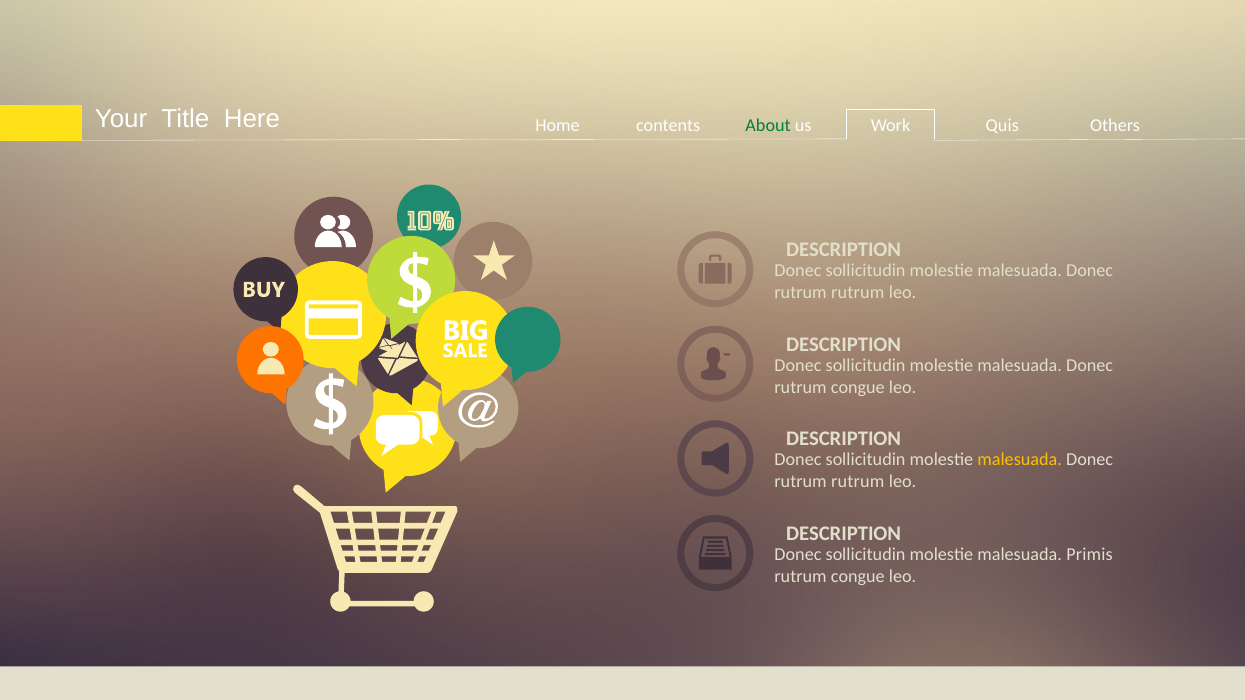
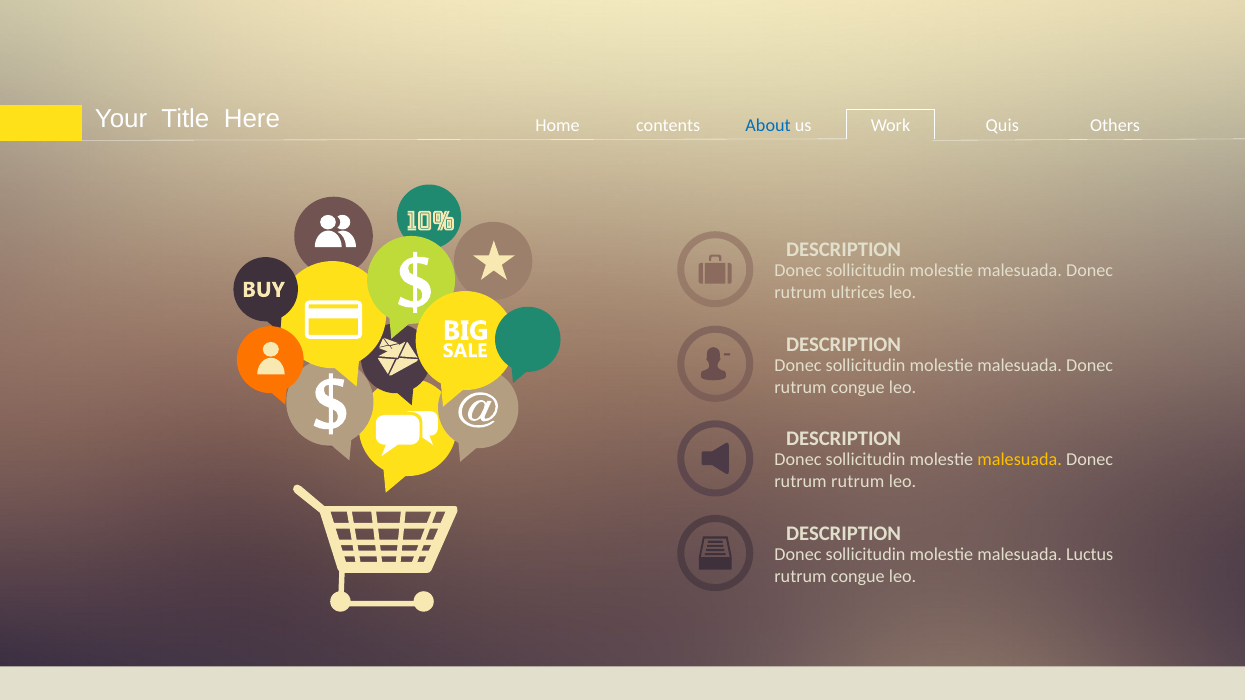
About colour: green -> blue
rutrum at (858, 293): rutrum -> ultrices
Primis: Primis -> Luctus
